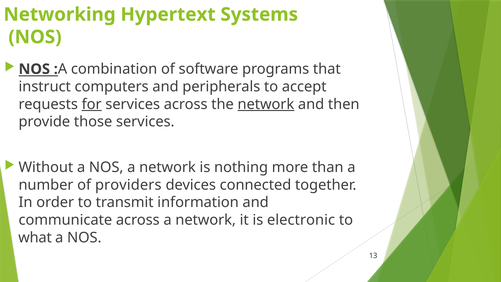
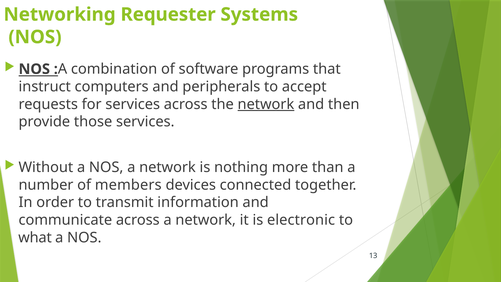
Hypertext: Hypertext -> Requester
for underline: present -> none
providers: providers -> members
